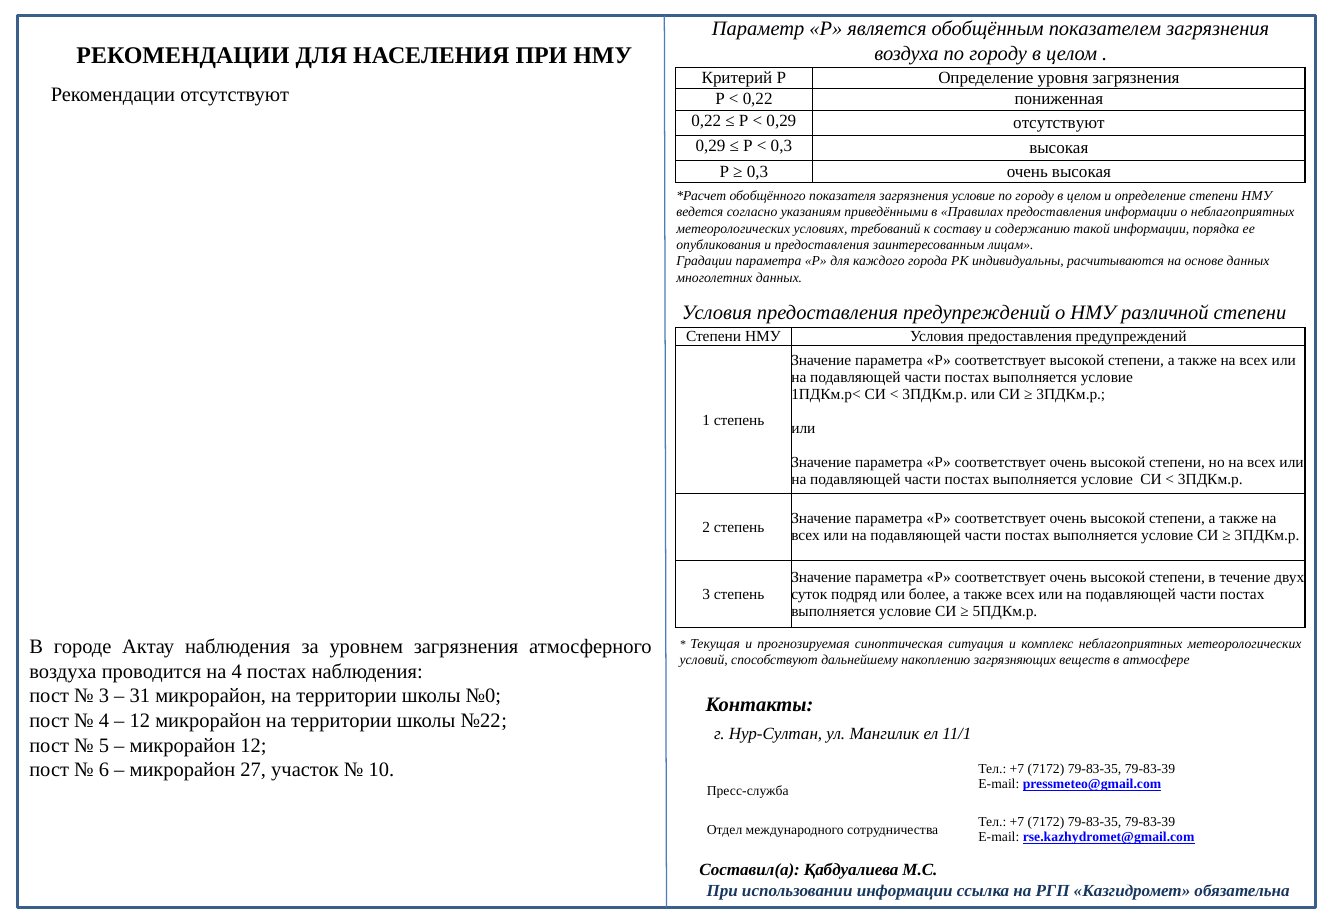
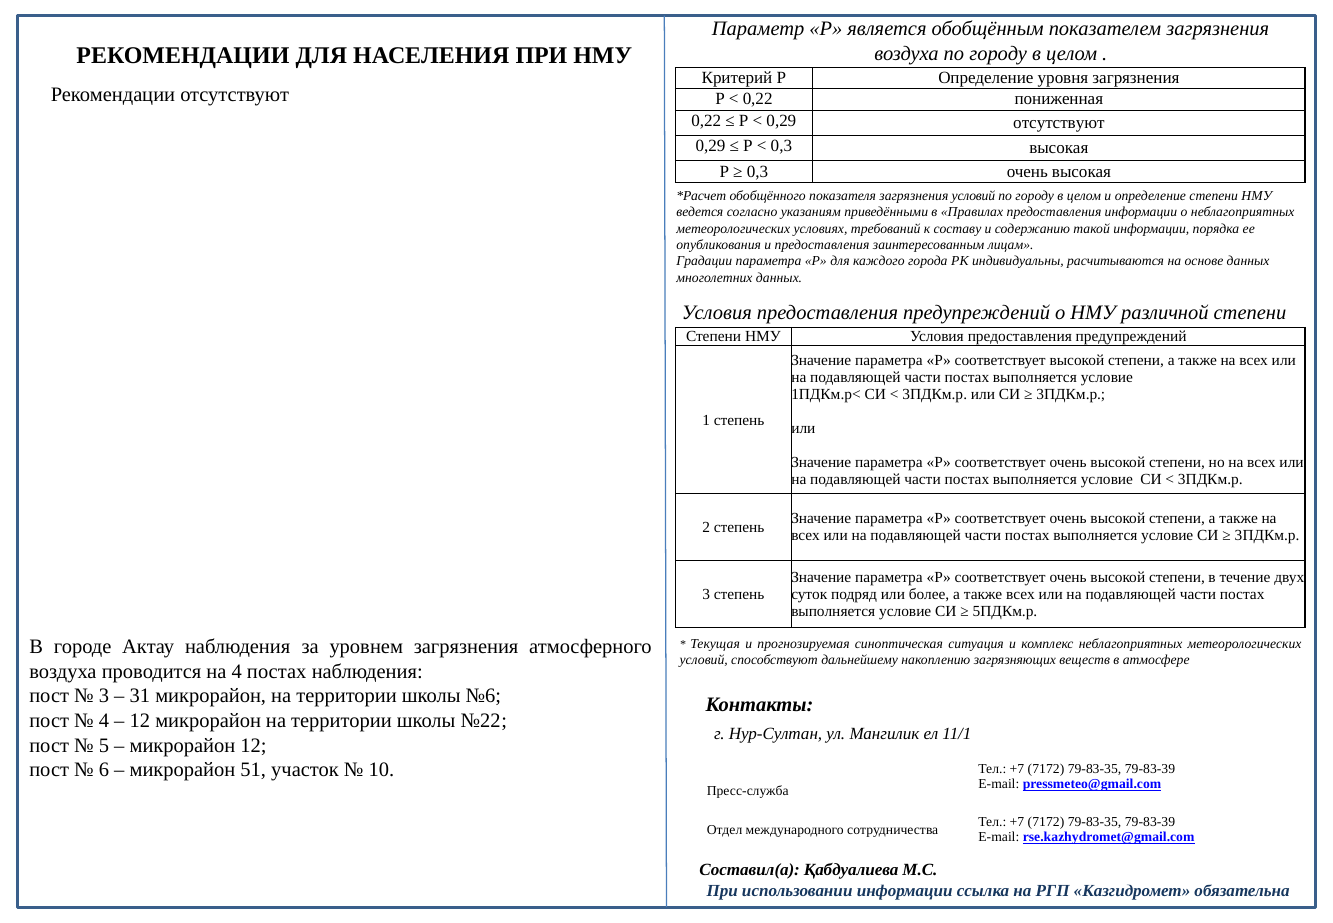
загрязнения условие: условие -> условий
№0: №0 -> №6
27: 27 -> 51
